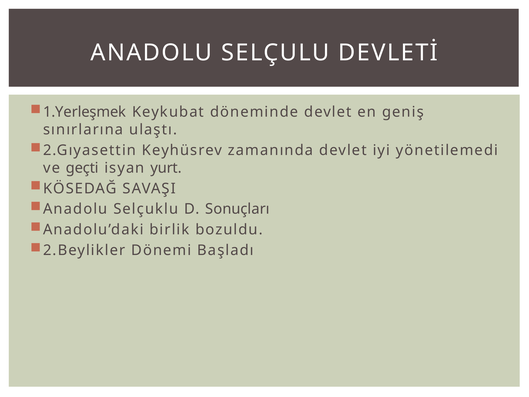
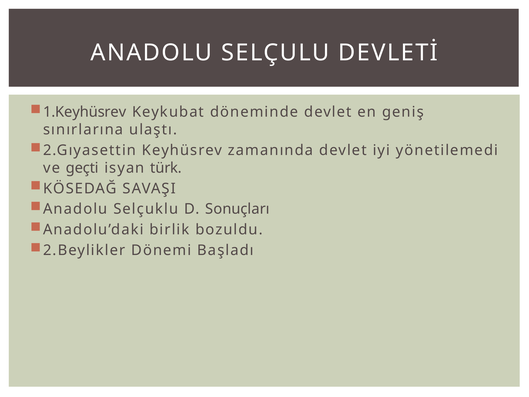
1.Yerleşmek: 1.Yerleşmek -> 1.Keyhüsrev
yurt: yurt -> türk
